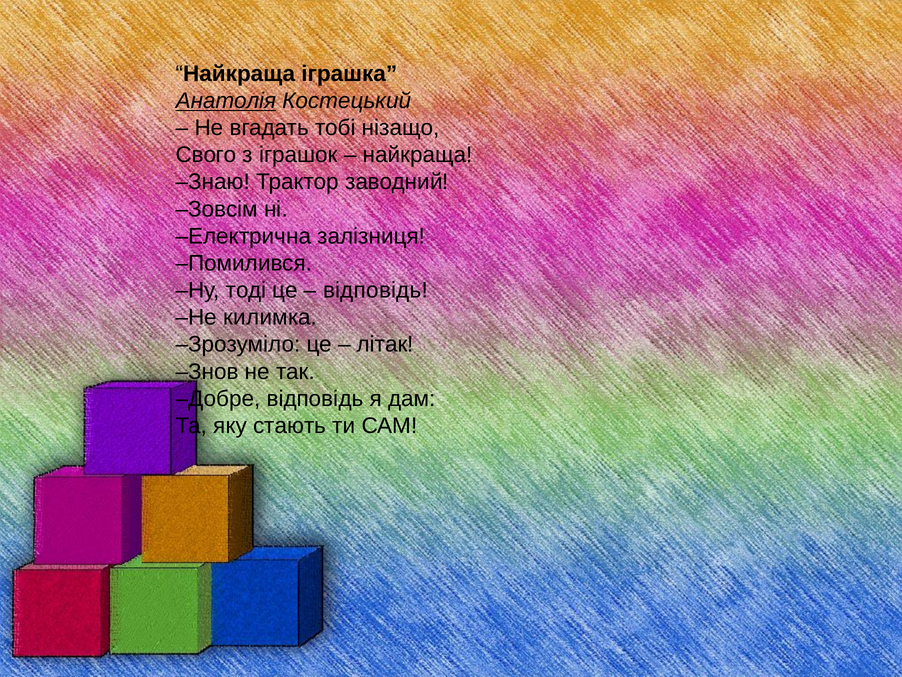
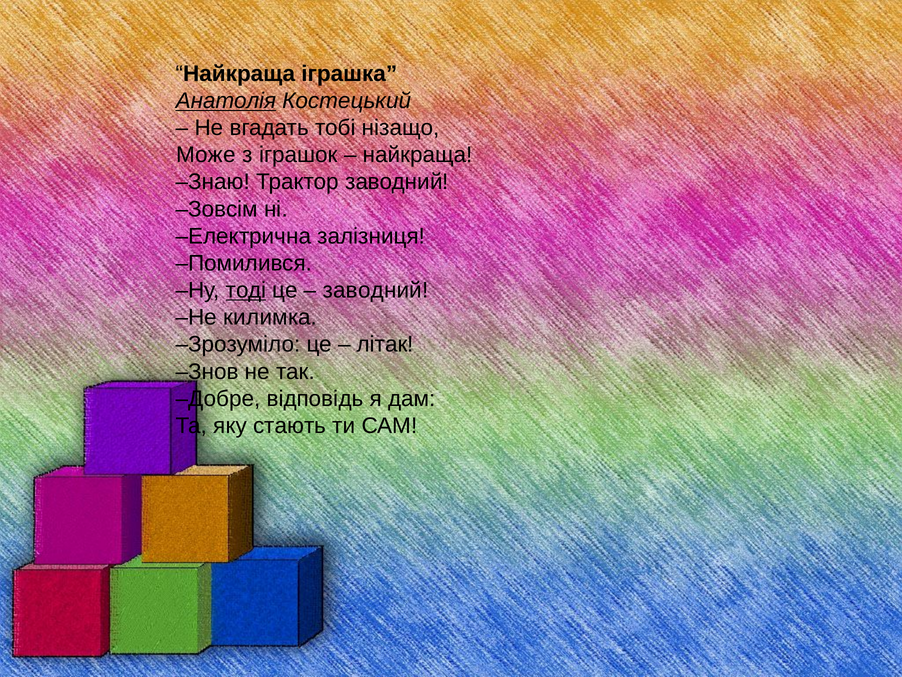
Свого: Свого -> Може
тоді underline: none -> present
відповідь at (376, 290): відповідь -> заводний
